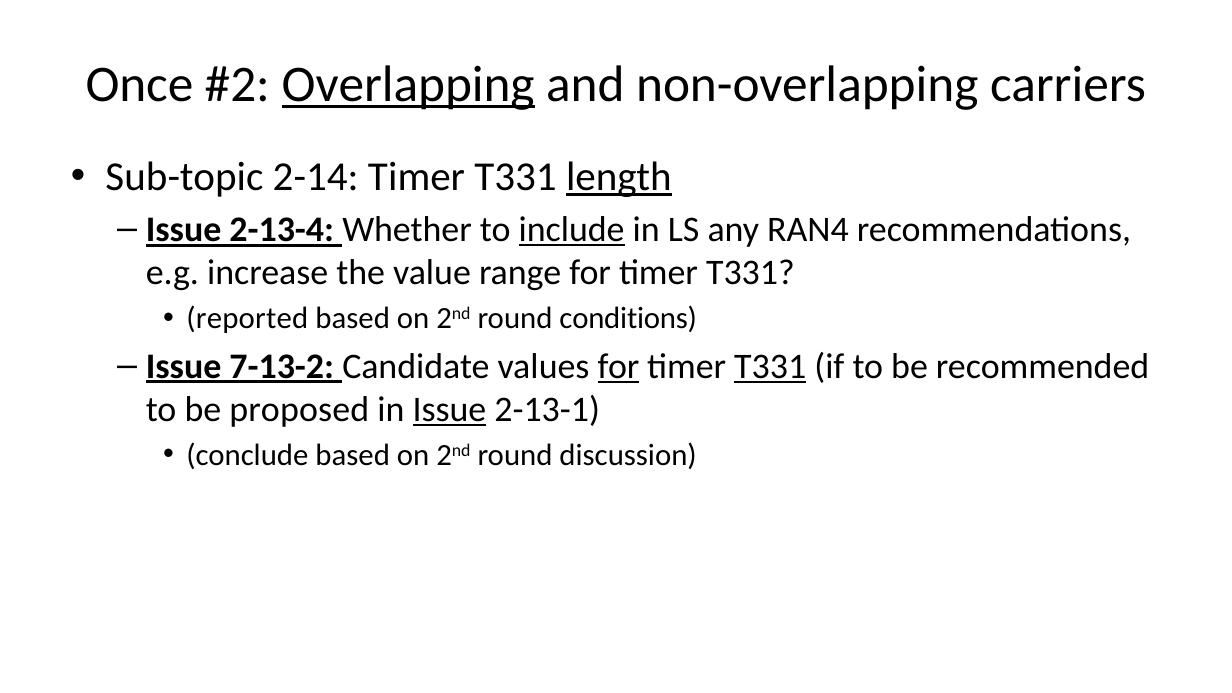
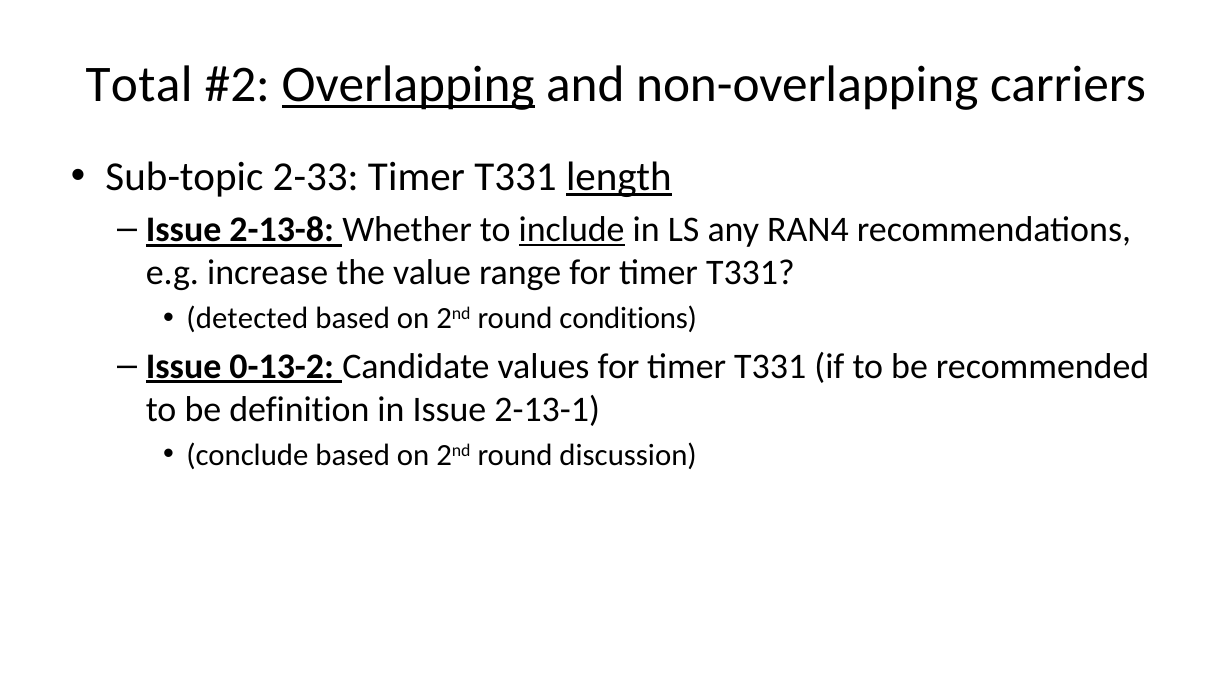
Once: Once -> Total
2-14: 2-14 -> 2-33
2-13-4: 2-13-4 -> 2-13-8
reported: reported -> detected
7-13-2: 7-13-2 -> 0-13-2
for at (618, 366) underline: present -> none
T331 at (770, 366) underline: present -> none
proposed: proposed -> definition
Issue at (449, 409) underline: present -> none
